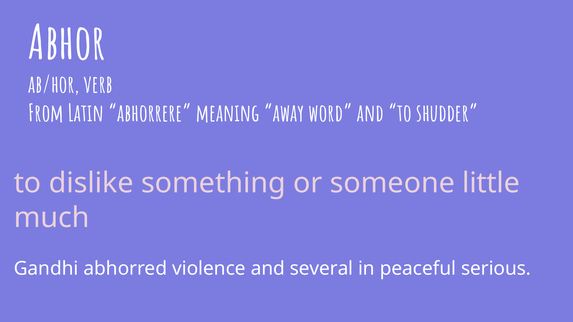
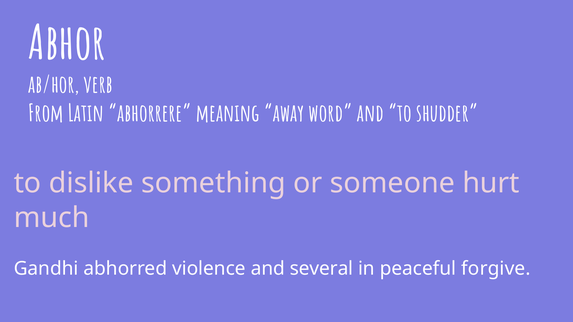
little: little -> hurt
serious: serious -> forgive
